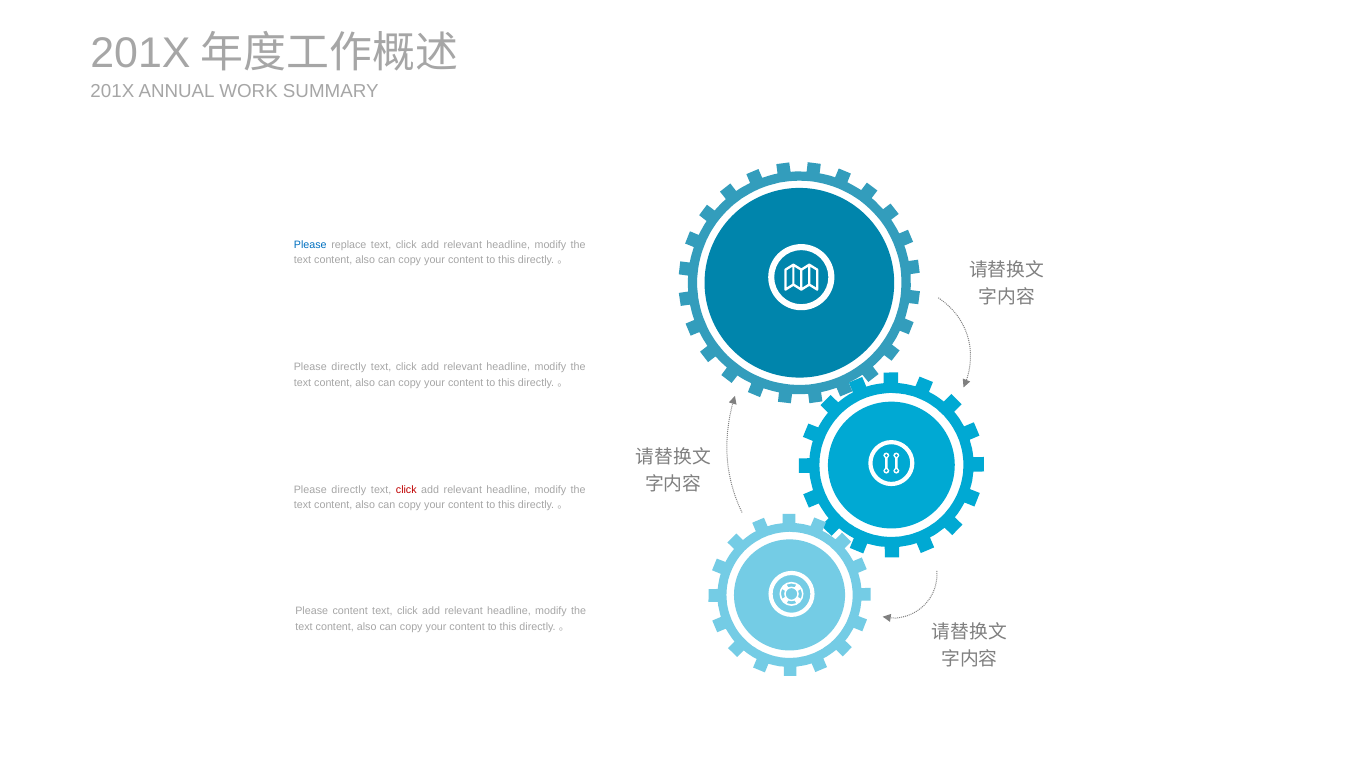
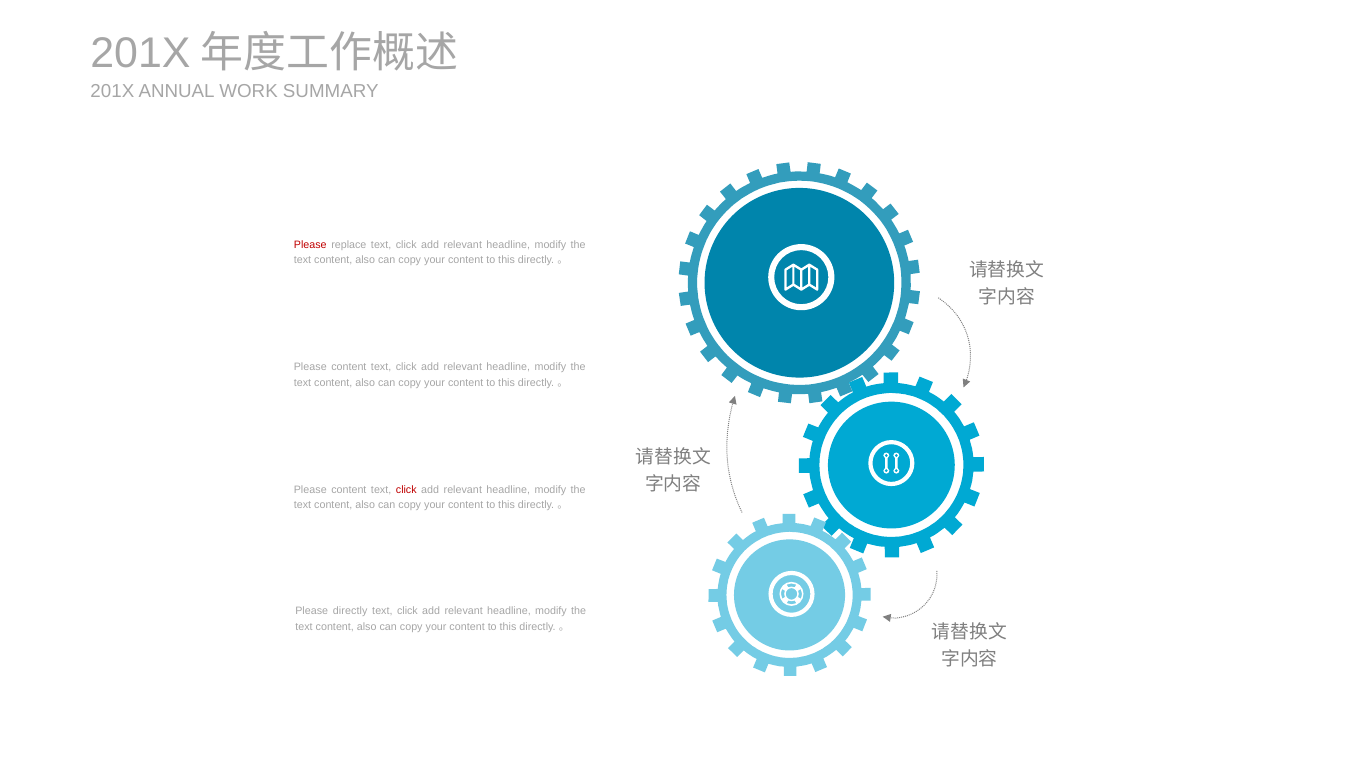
Please at (310, 245) colour: blue -> red
directly at (349, 368): directly -> content
directly at (349, 490): directly -> content
Please content: content -> directly
